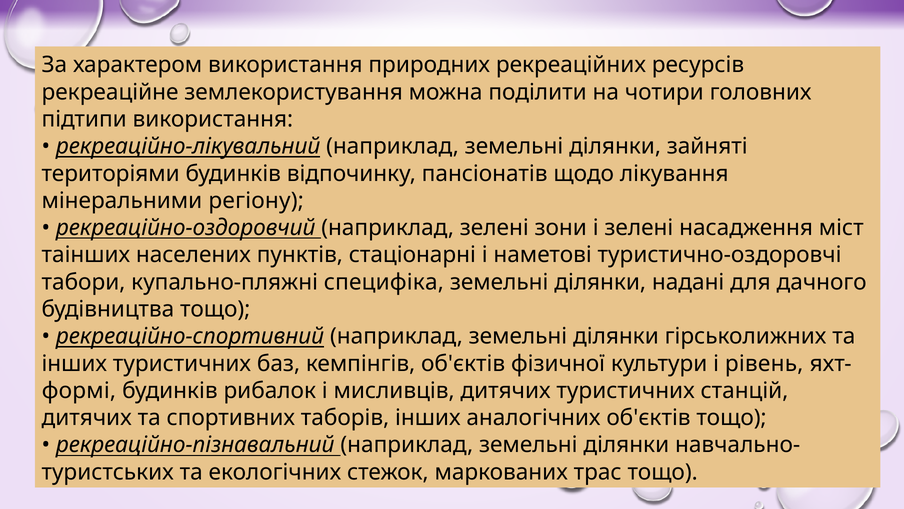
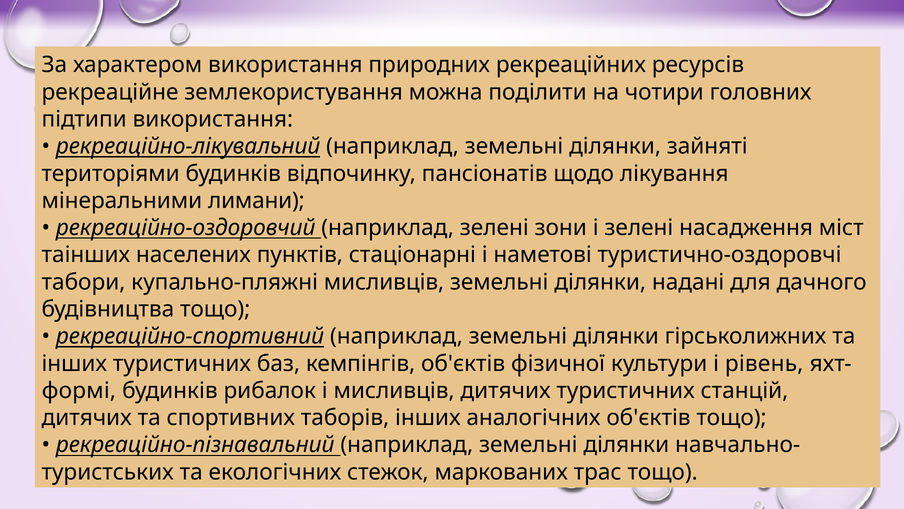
регіону: регіону -> лимани
купально-пляжні специфіка: специфіка -> мисливців
